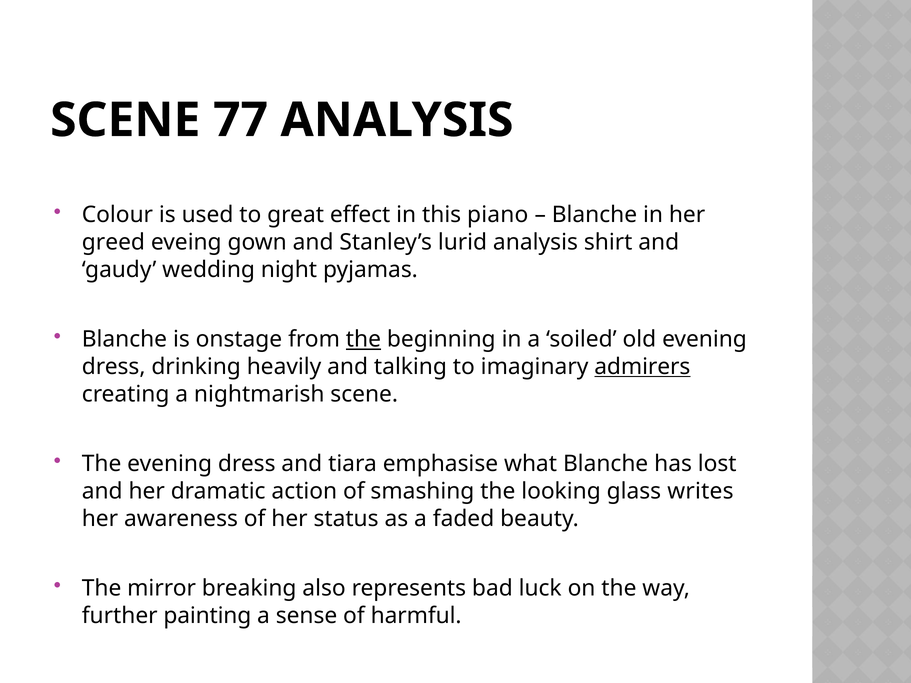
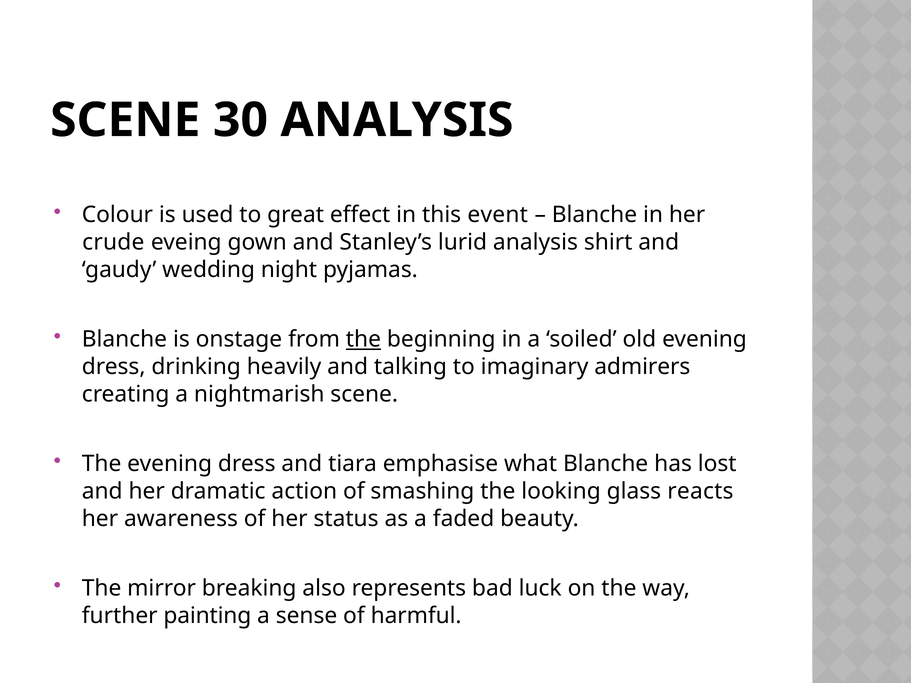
77: 77 -> 30
piano: piano -> event
greed: greed -> crude
admirers underline: present -> none
writes: writes -> reacts
